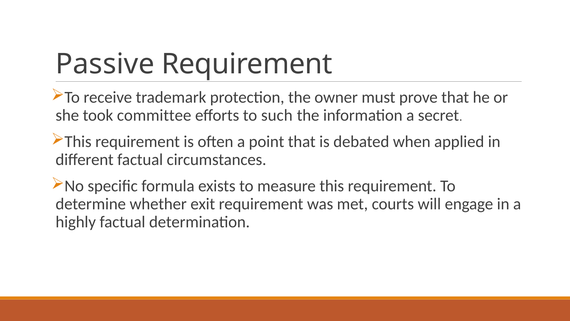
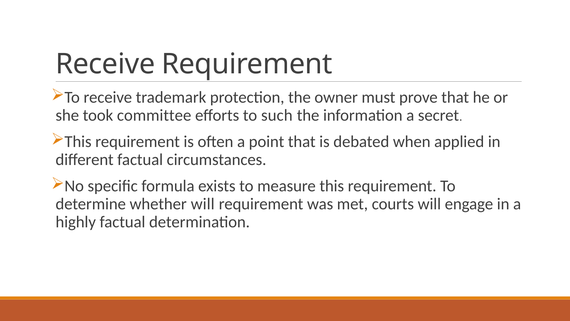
Passive at (105, 64): Passive -> Receive
whether exit: exit -> will
